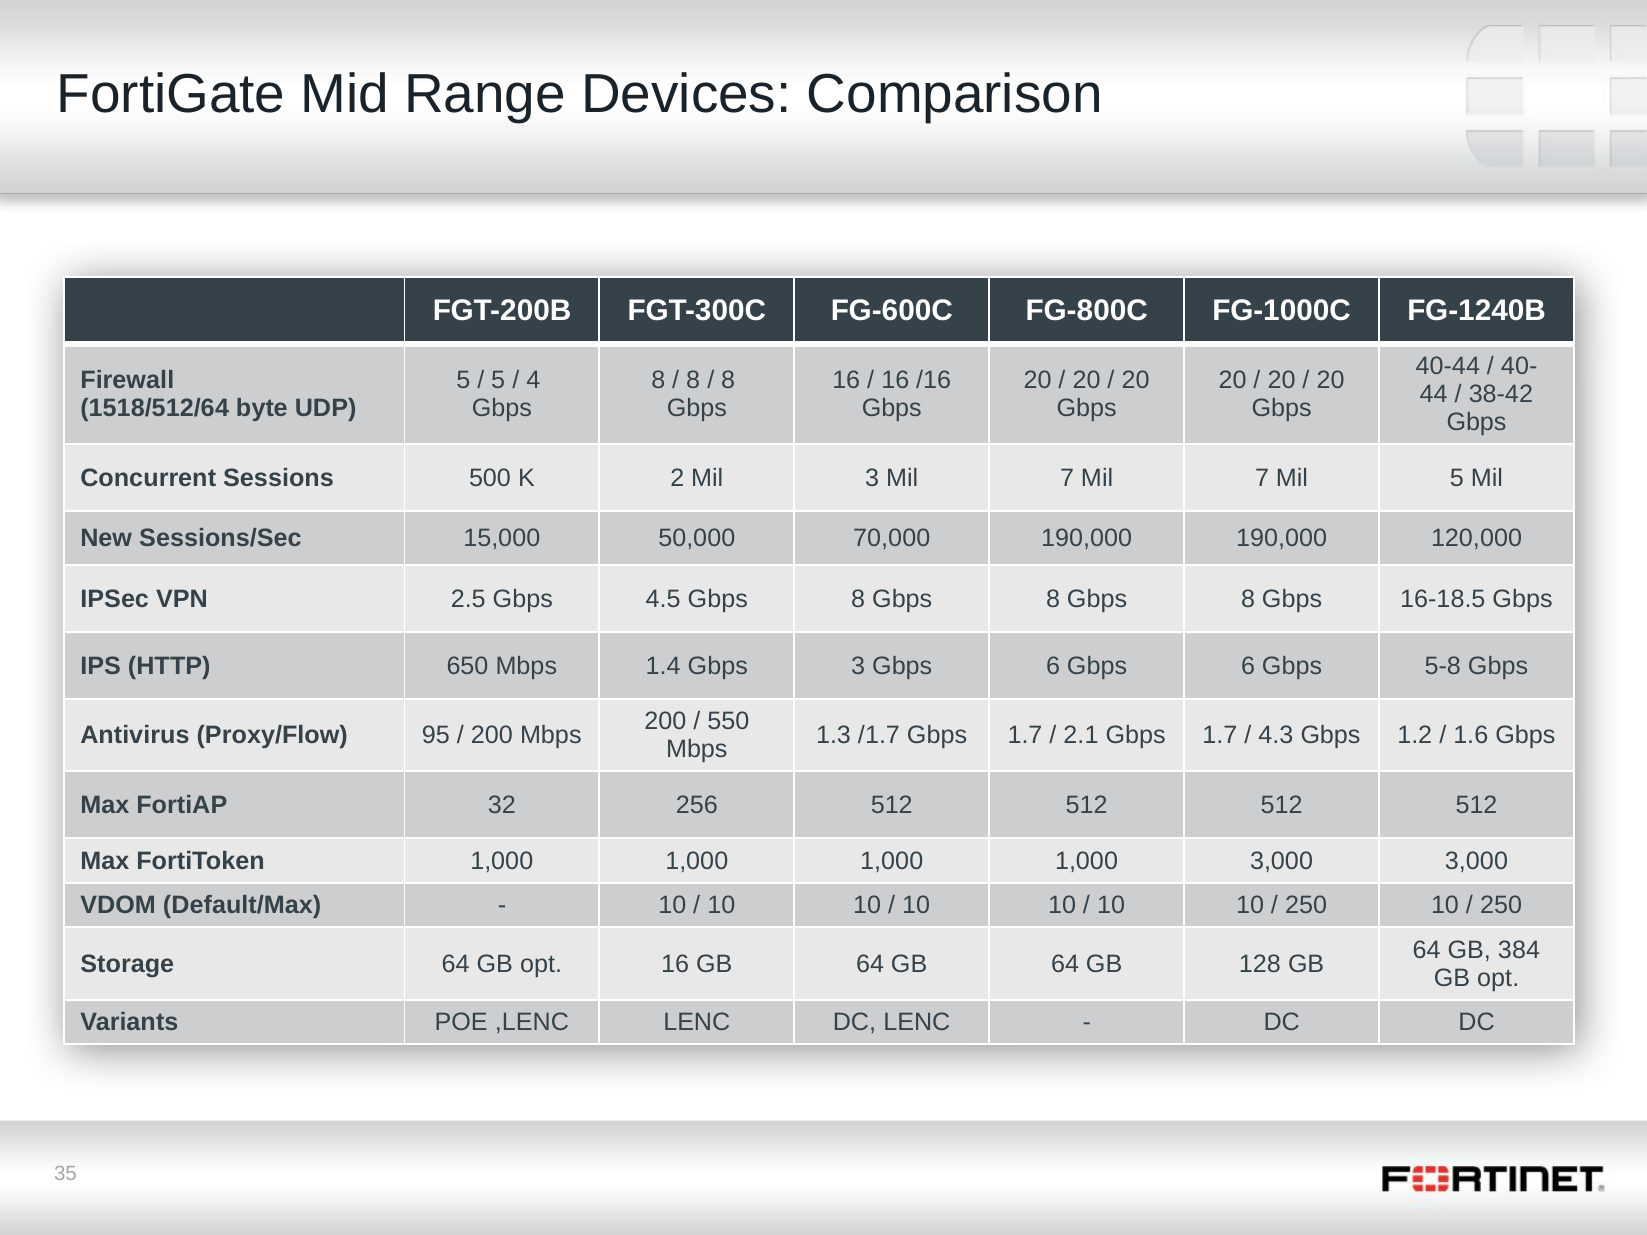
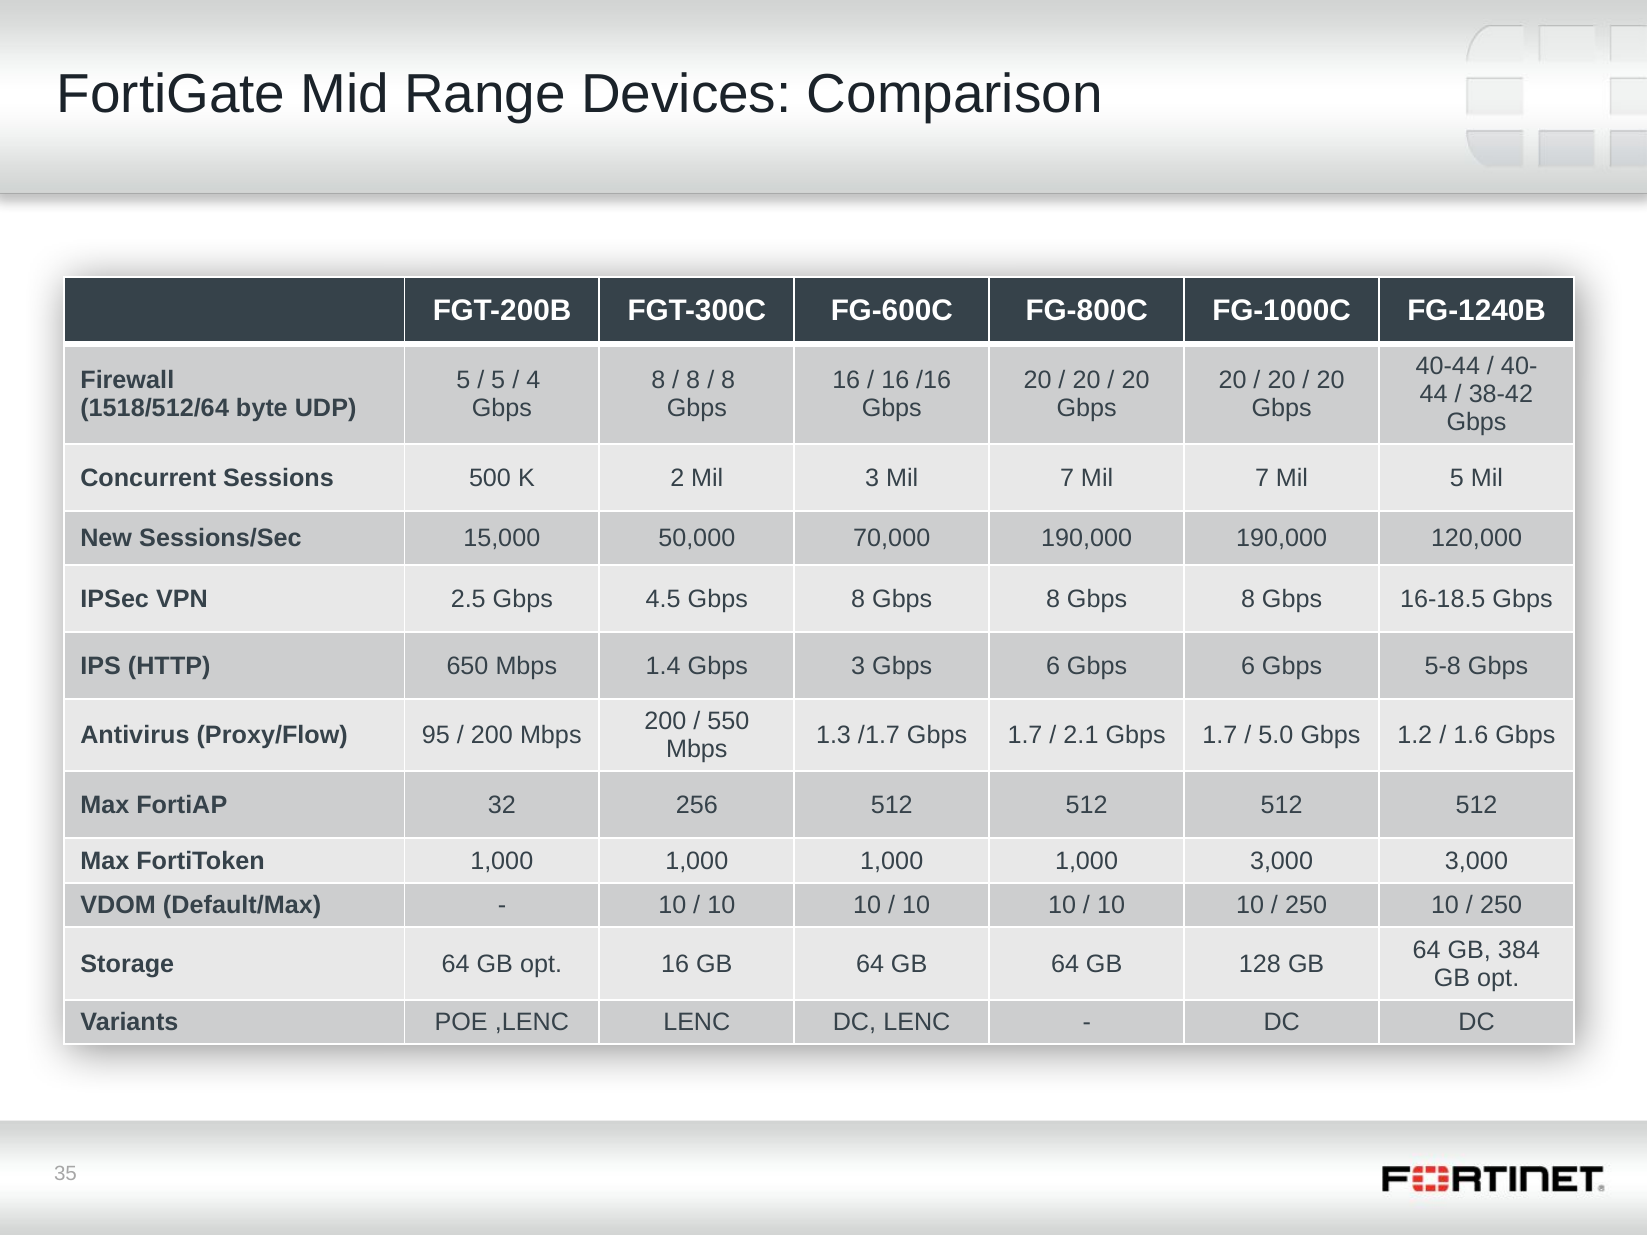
4.3: 4.3 -> 5.0
